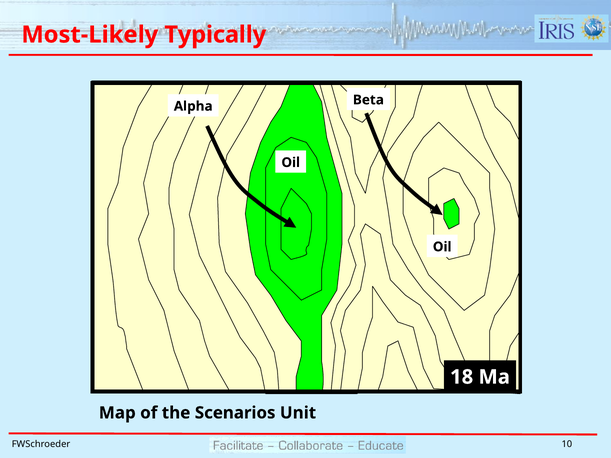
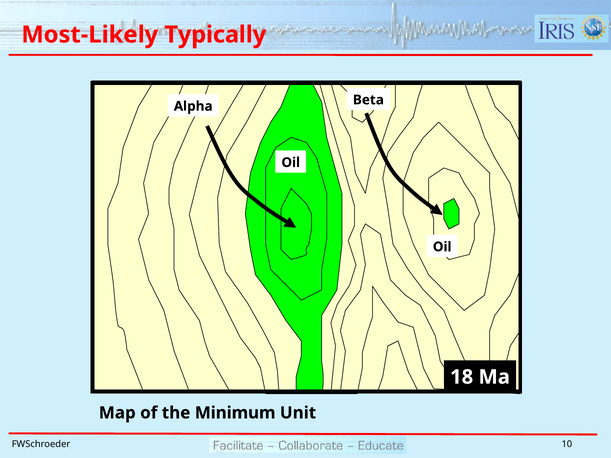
Scenarios: Scenarios -> Minimum
